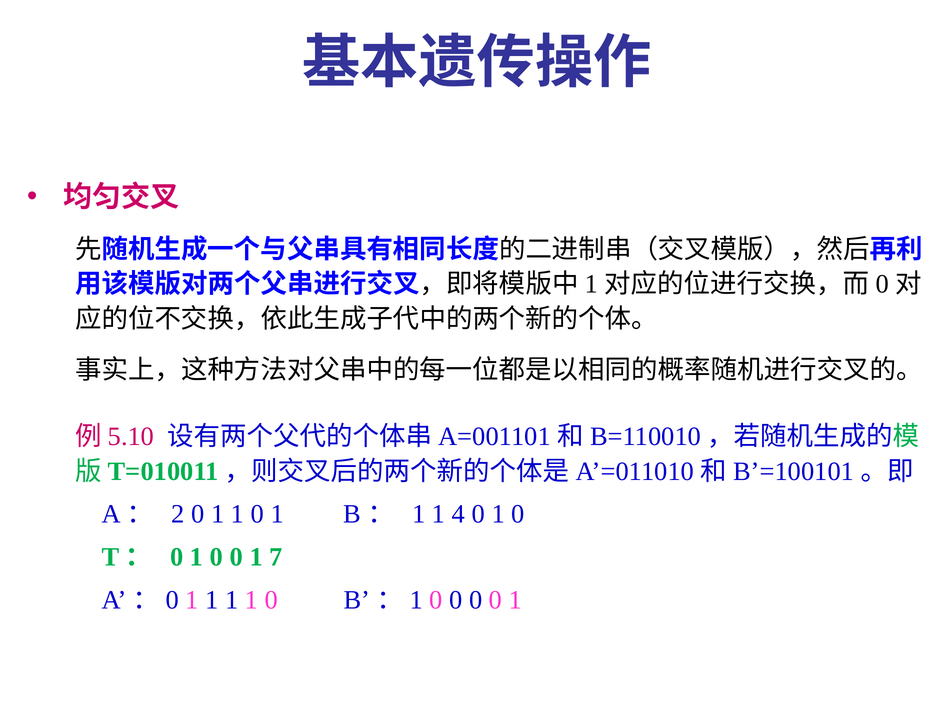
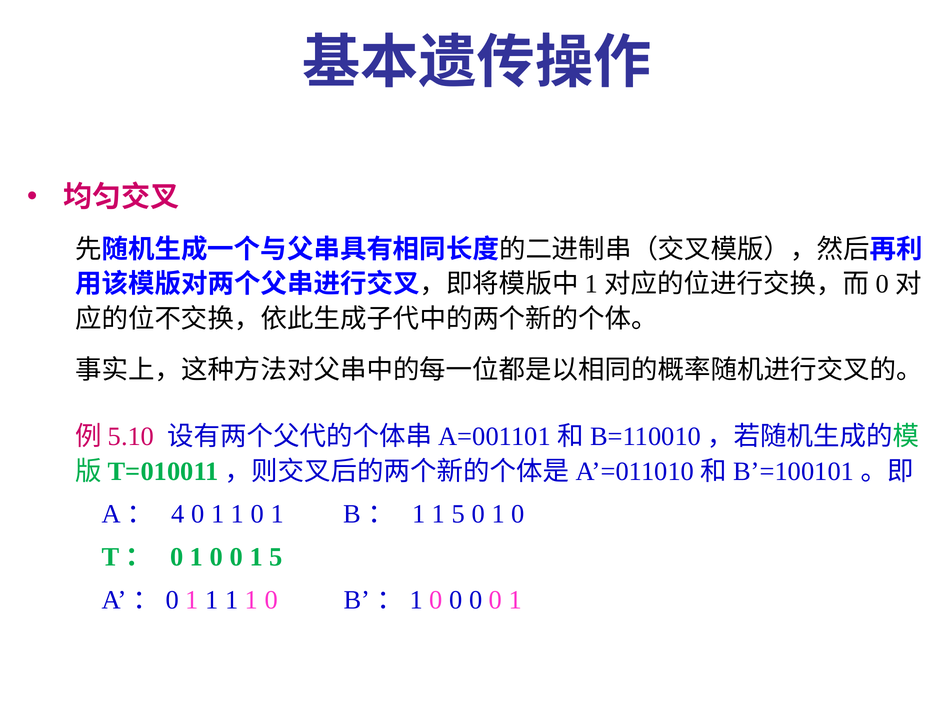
2: 2 -> 4
1 1 4: 4 -> 5
0 1 7: 7 -> 5
